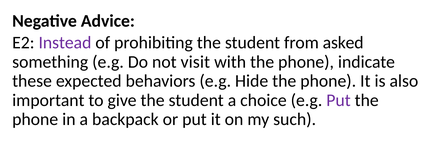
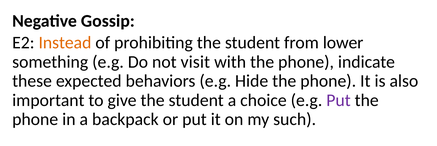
Advice: Advice -> Gossip
Instead colour: purple -> orange
asked: asked -> lower
